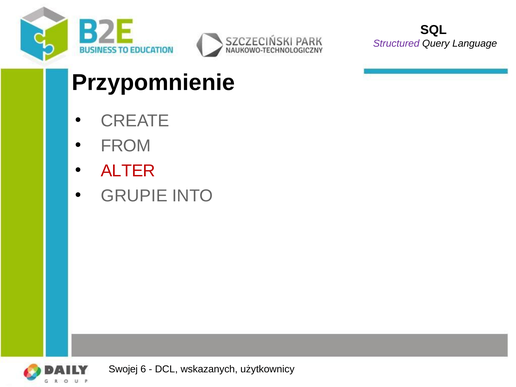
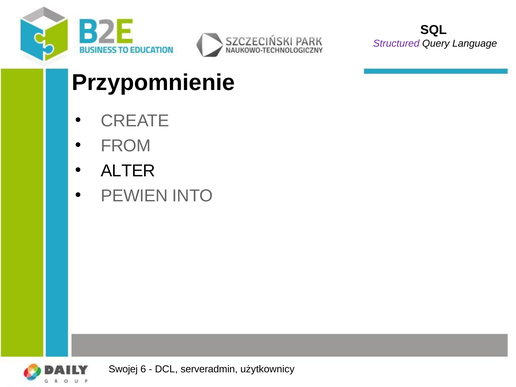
ALTER colour: red -> black
GRUPIE: GRUPIE -> PEWIEN
wskazanych: wskazanych -> serveradmin
